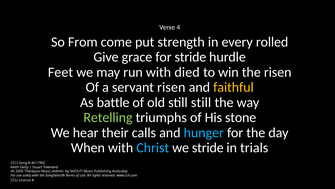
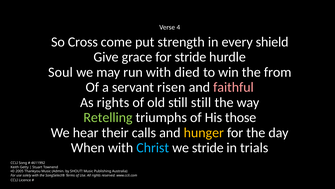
From: From -> Cross
rolled: rolled -> shield
Feet: Feet -> Soul
the risen: risen -> from
faithful colour: yellow -> pink
As battle: battle -> rights
stone: stone -> those
hunger colour: light blue -> yellow
